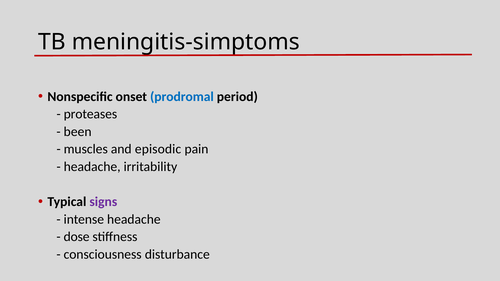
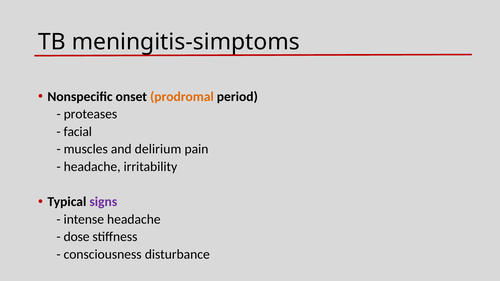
prodromal colour: blue -> orange
been: been -> facial
episodic: episodic -> delirium
